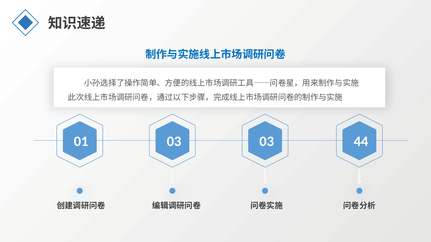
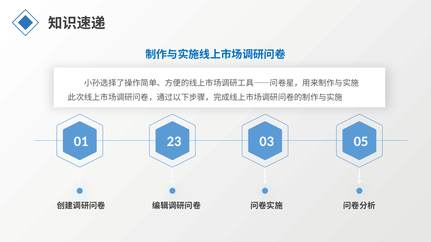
01 03: 03 -> 23
44: 44 -> 05
